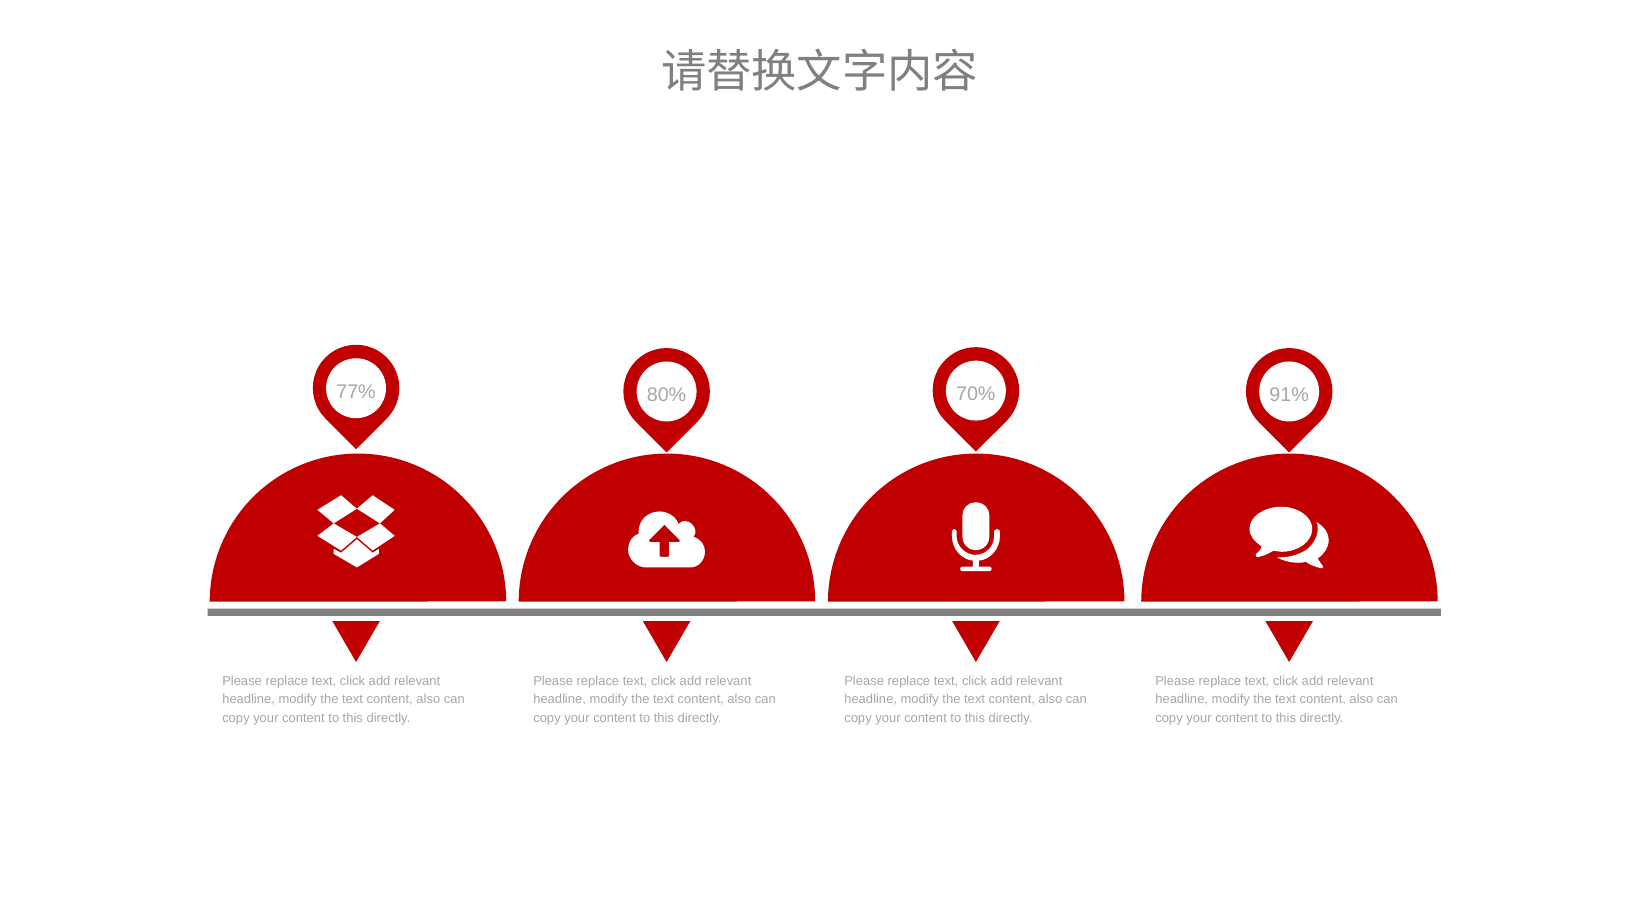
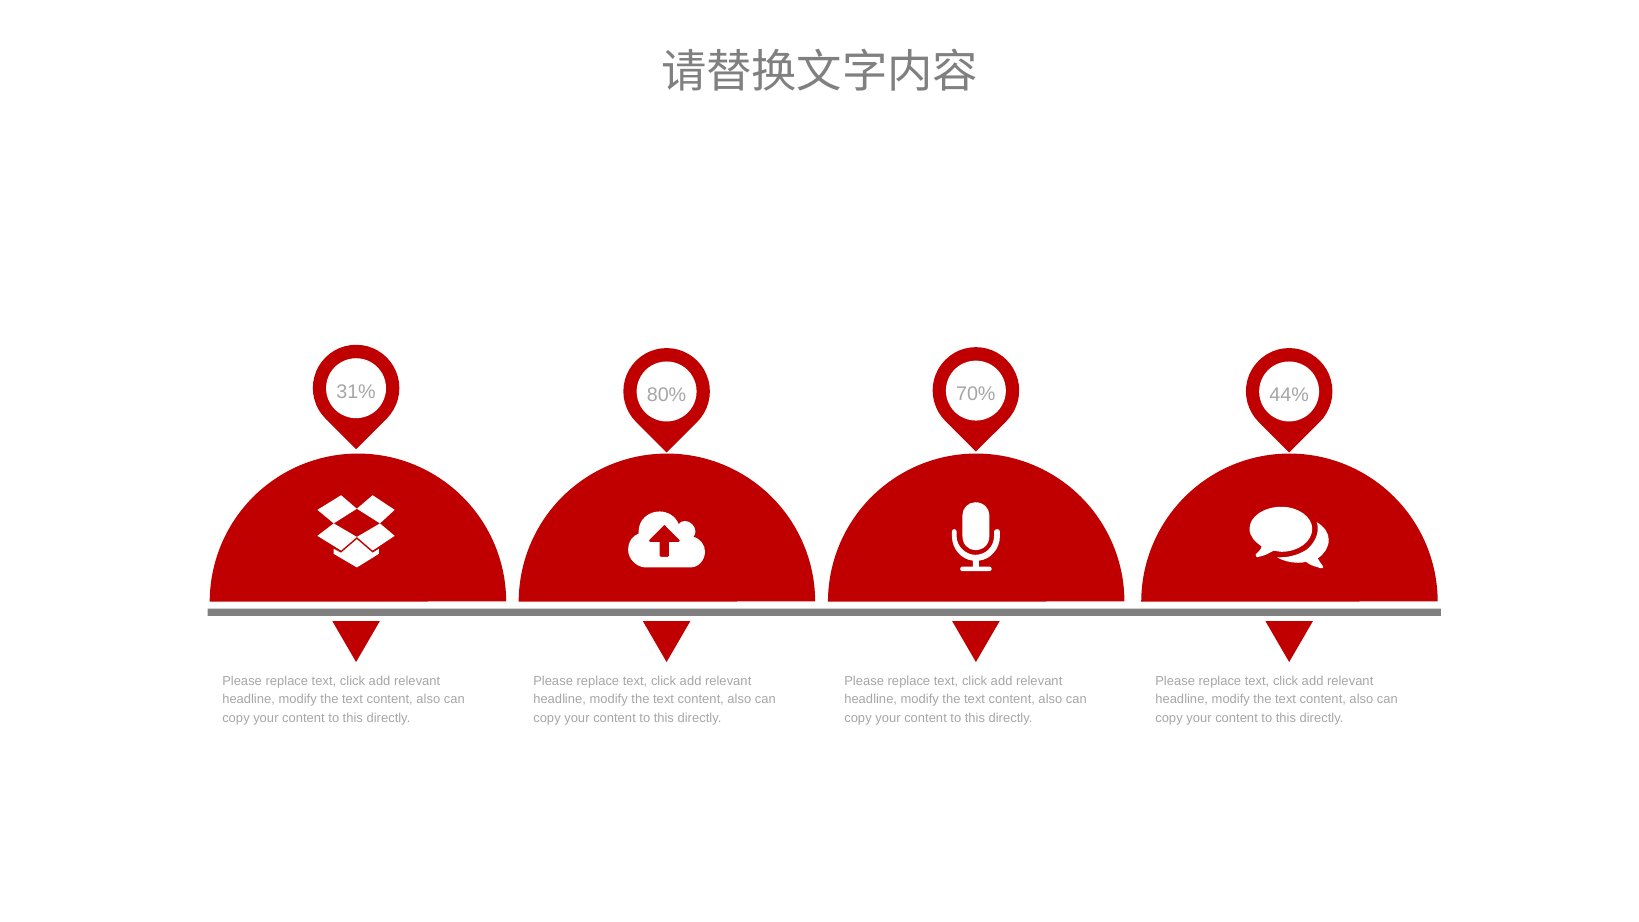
77%: 77% -> 31%
91%: 91% -> 44%
